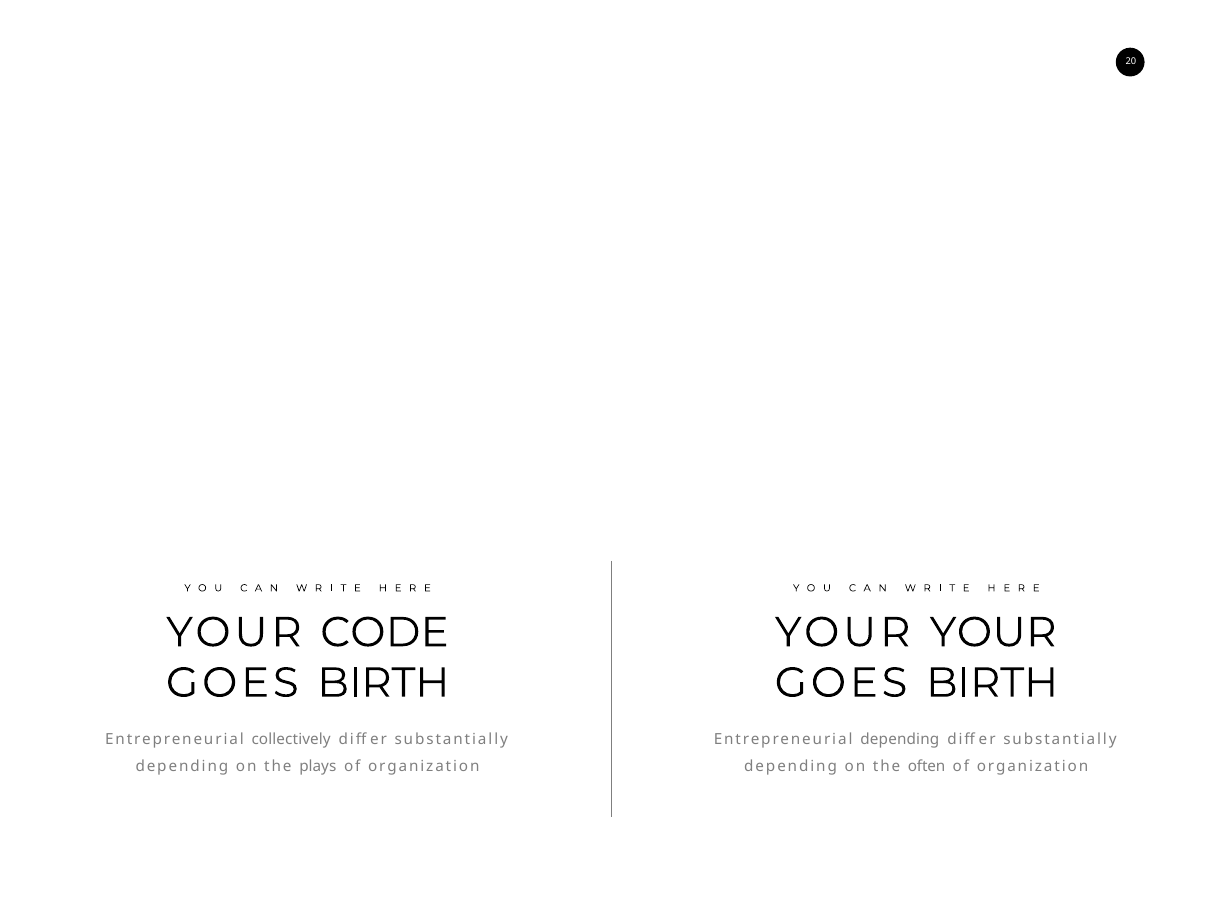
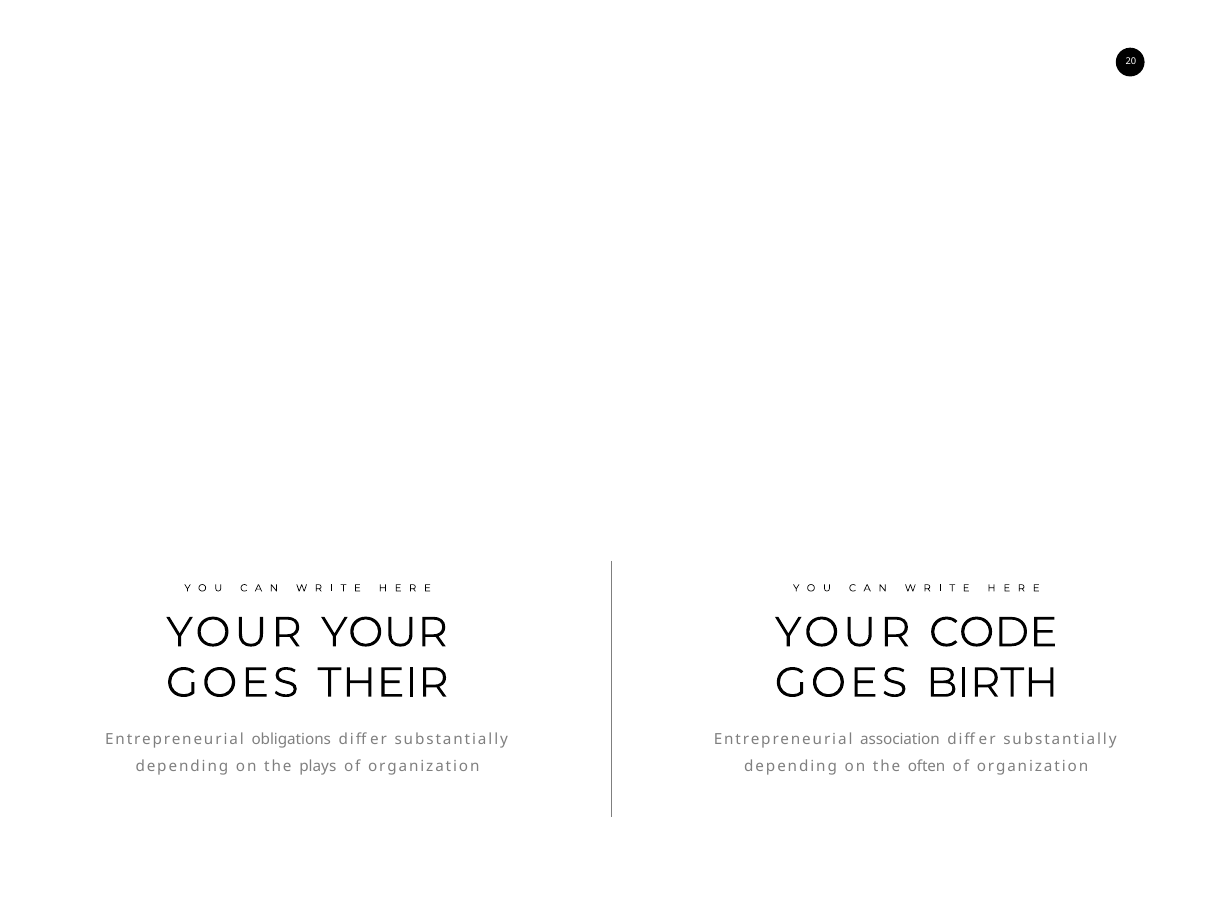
YOUR CODE: CODE -> YOUR
YOUR YOUR: YOUR -> CODE
BIRTH at (383, 682): BIRTH -> THEIR
collectively: collectively -> obligations
Entrepreneurial depending: depending -> association
